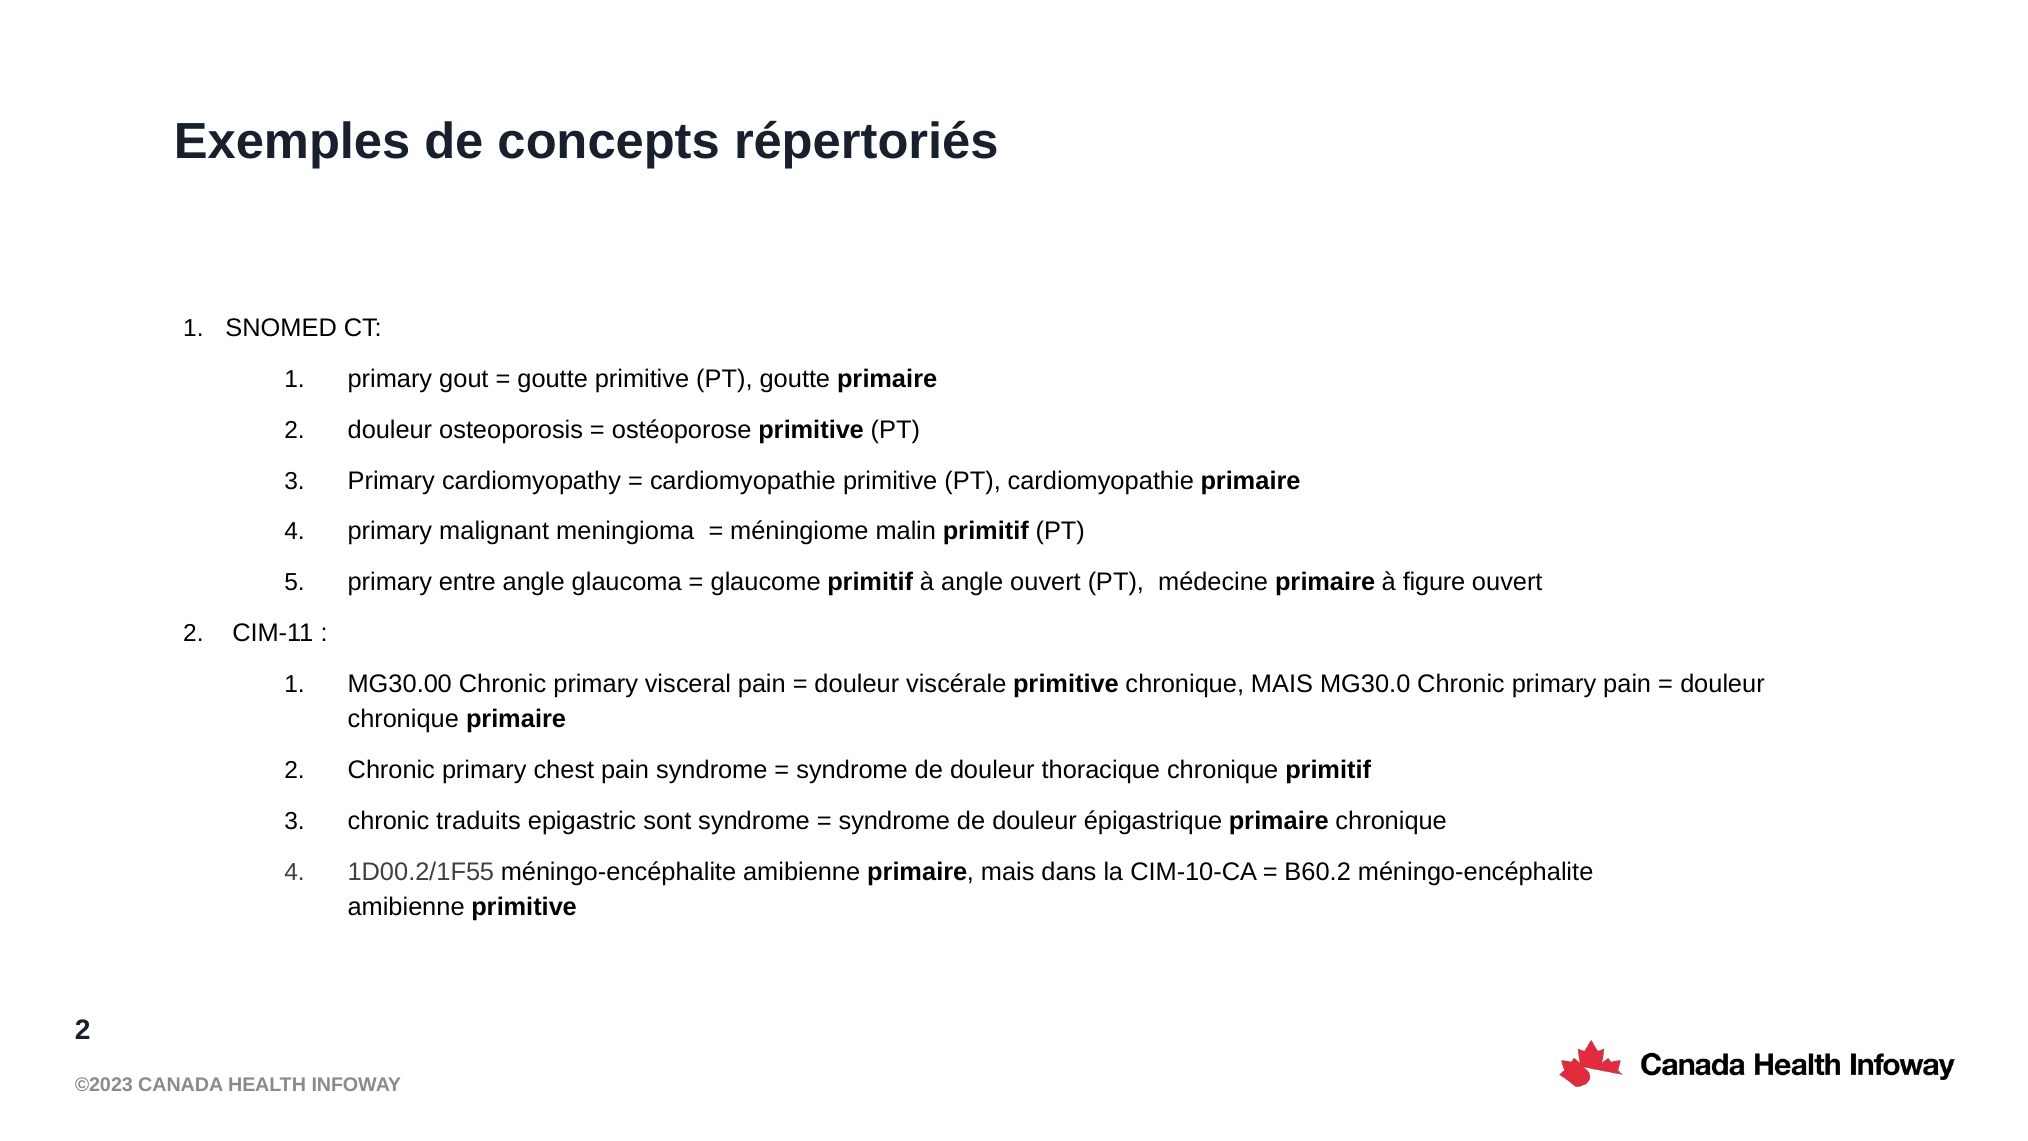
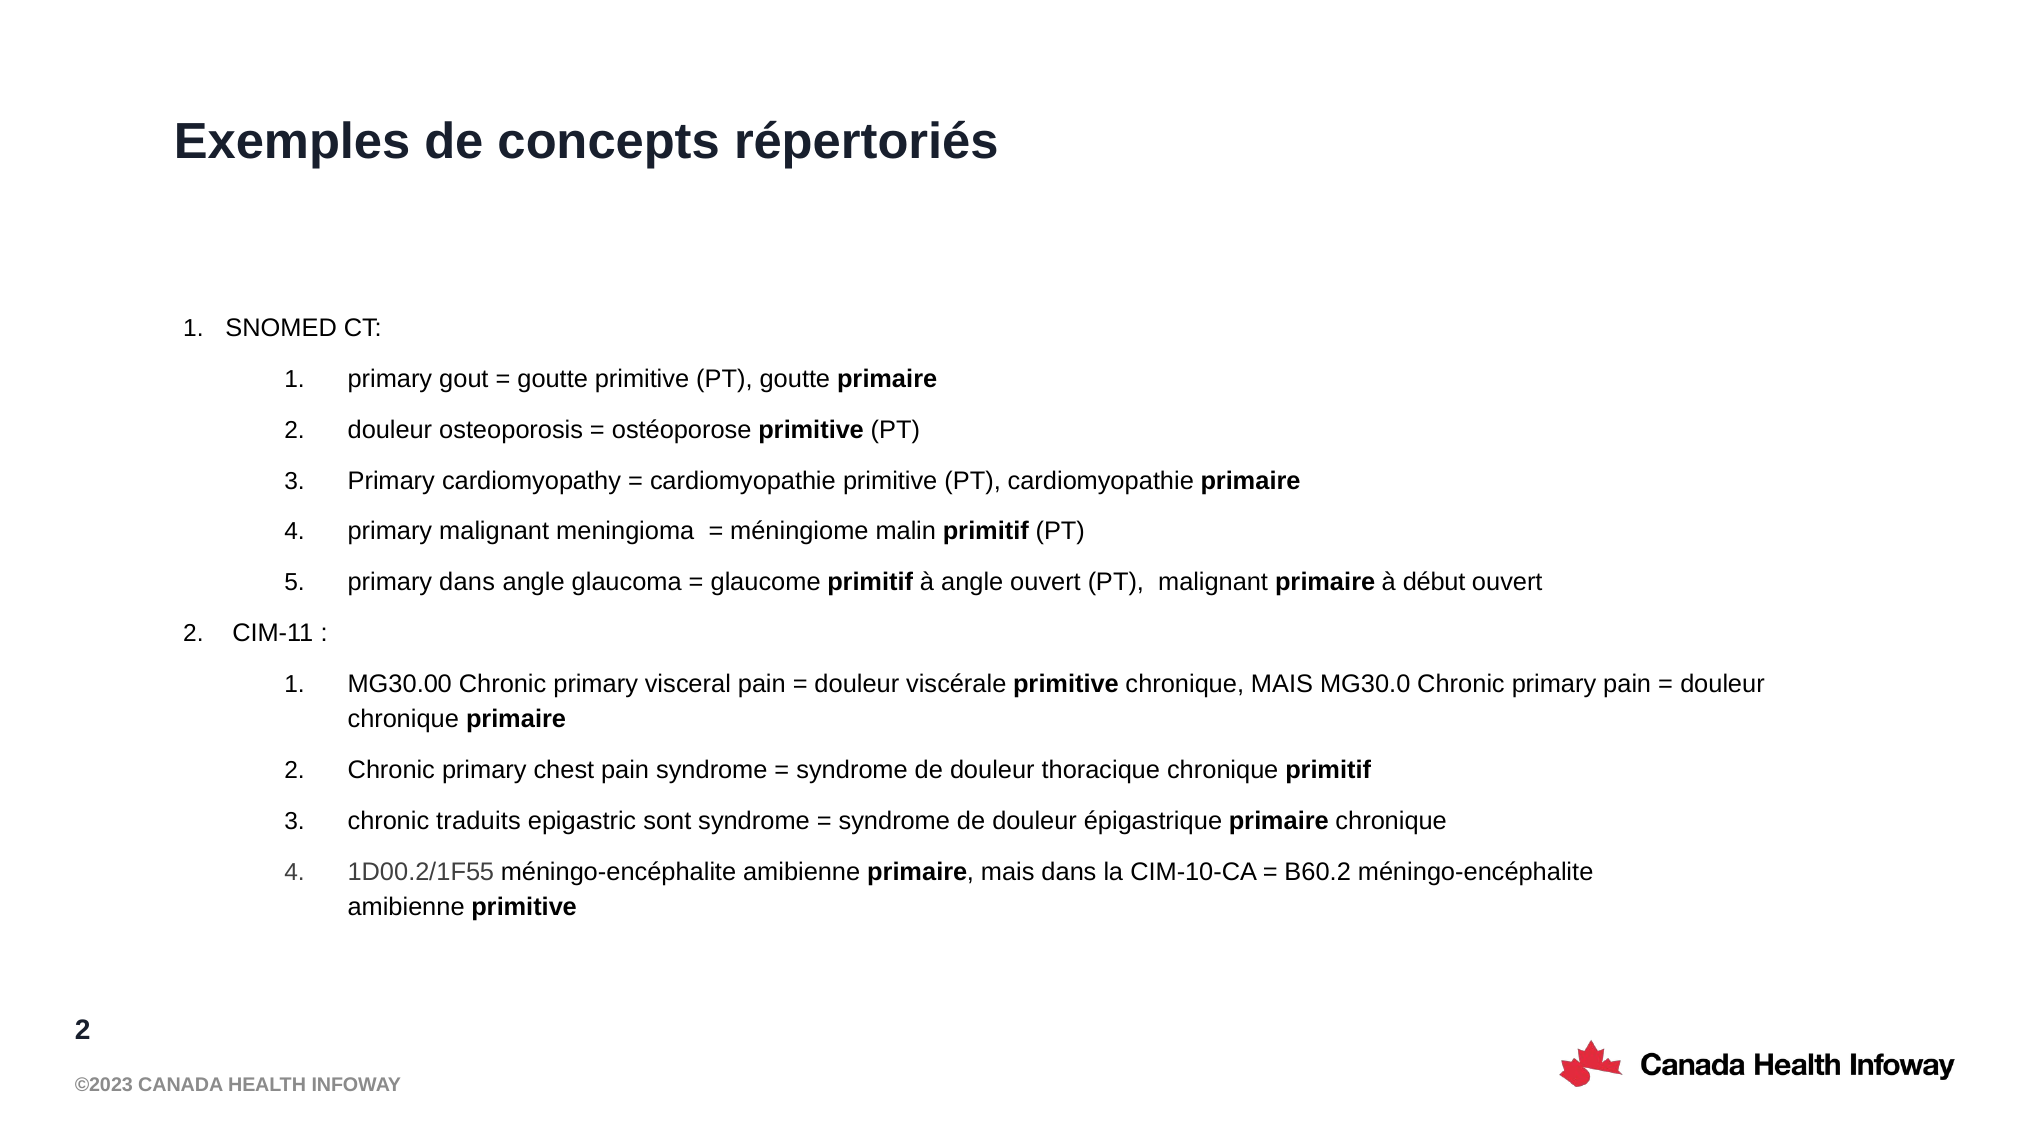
primary entre: entre -> dans
PT médecine: médecine -> malignant
figure: figure -> début
